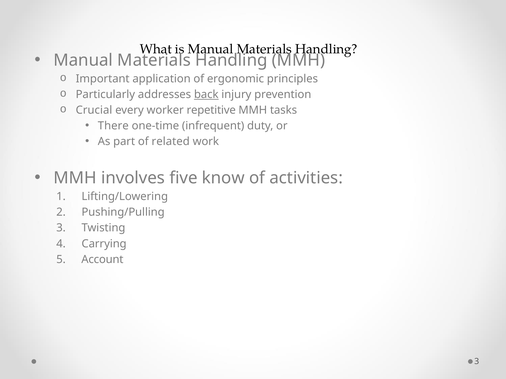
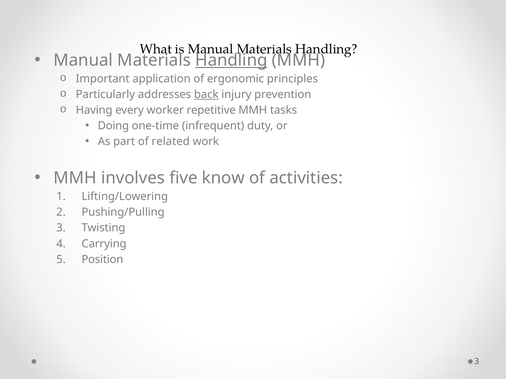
Handling at (231, 60) underline: none -> present
Crucial: Crucial -> Having
There: There -> Doing
Account: Account -> Position
